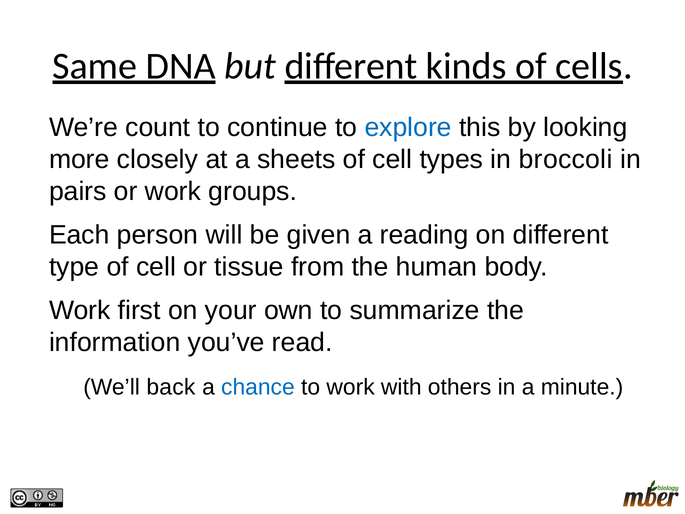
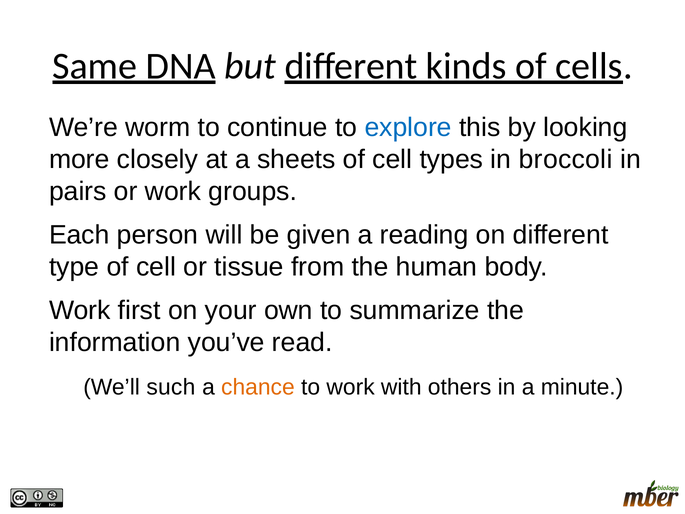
count: count -> worm
back: back -> such
chance colour: blue -> orange
